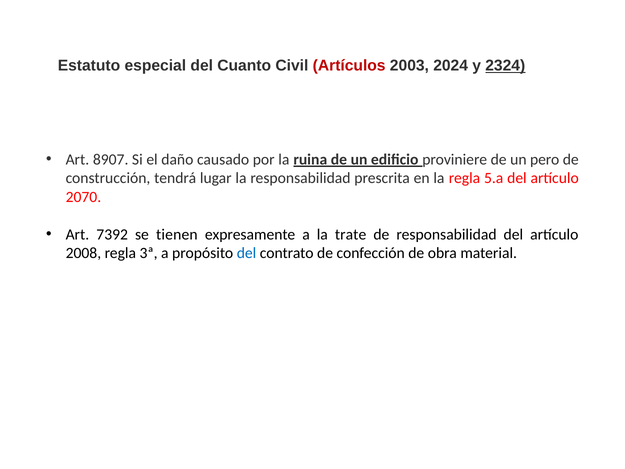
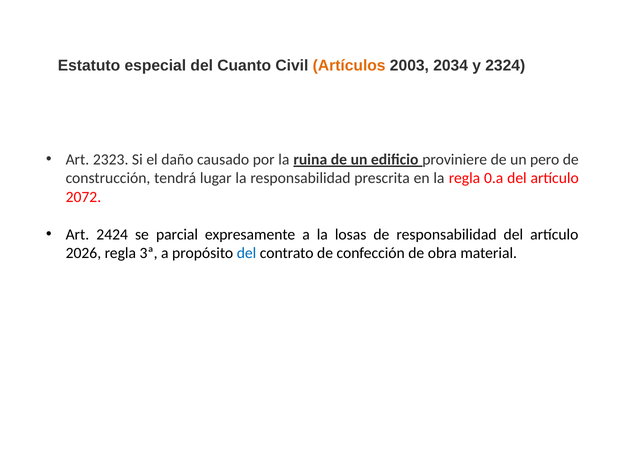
Artículos colour: red -> orange
2024: 2024 -> 2034
2324 underline: present -> none
8907: 8907 -> 2323
5.a: 5.a -> 0.a
2070: 2070 -> 2072
7392: 7392 -> 2424
tienen: tienen -> parcial
trate: trate -> losas
2008: 2008 -> 2026
